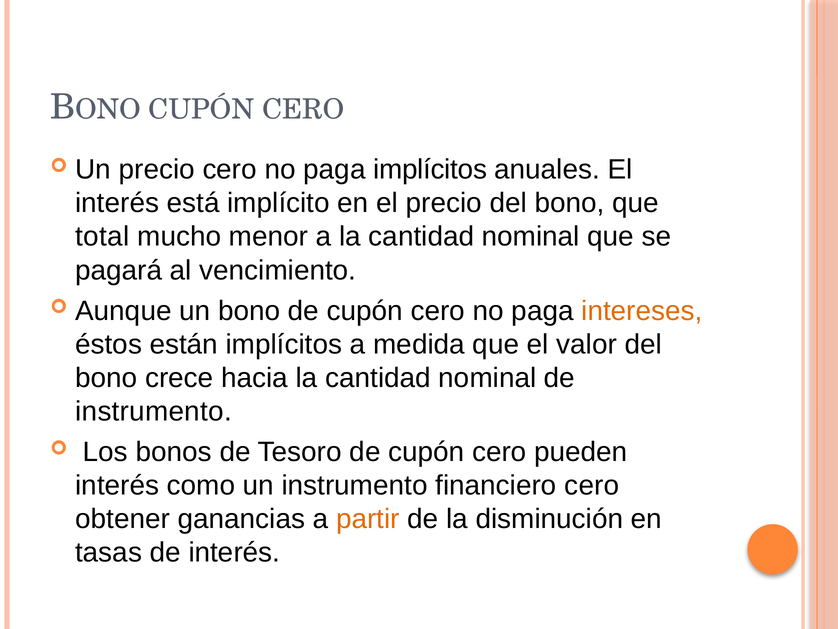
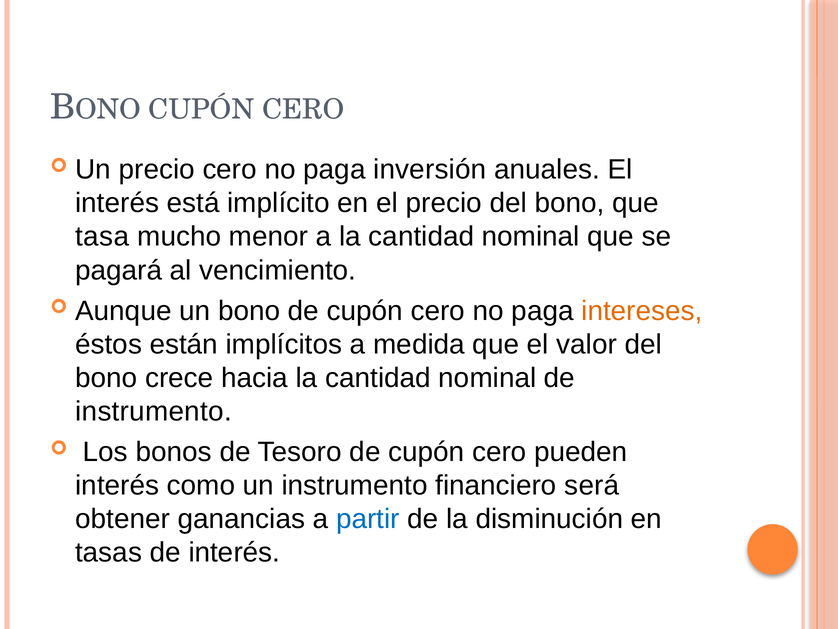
paga implícitos: implícitos -> inversión
total: total -> tasa
financiero cero: cero -> será
partir colour: orange -> blue
